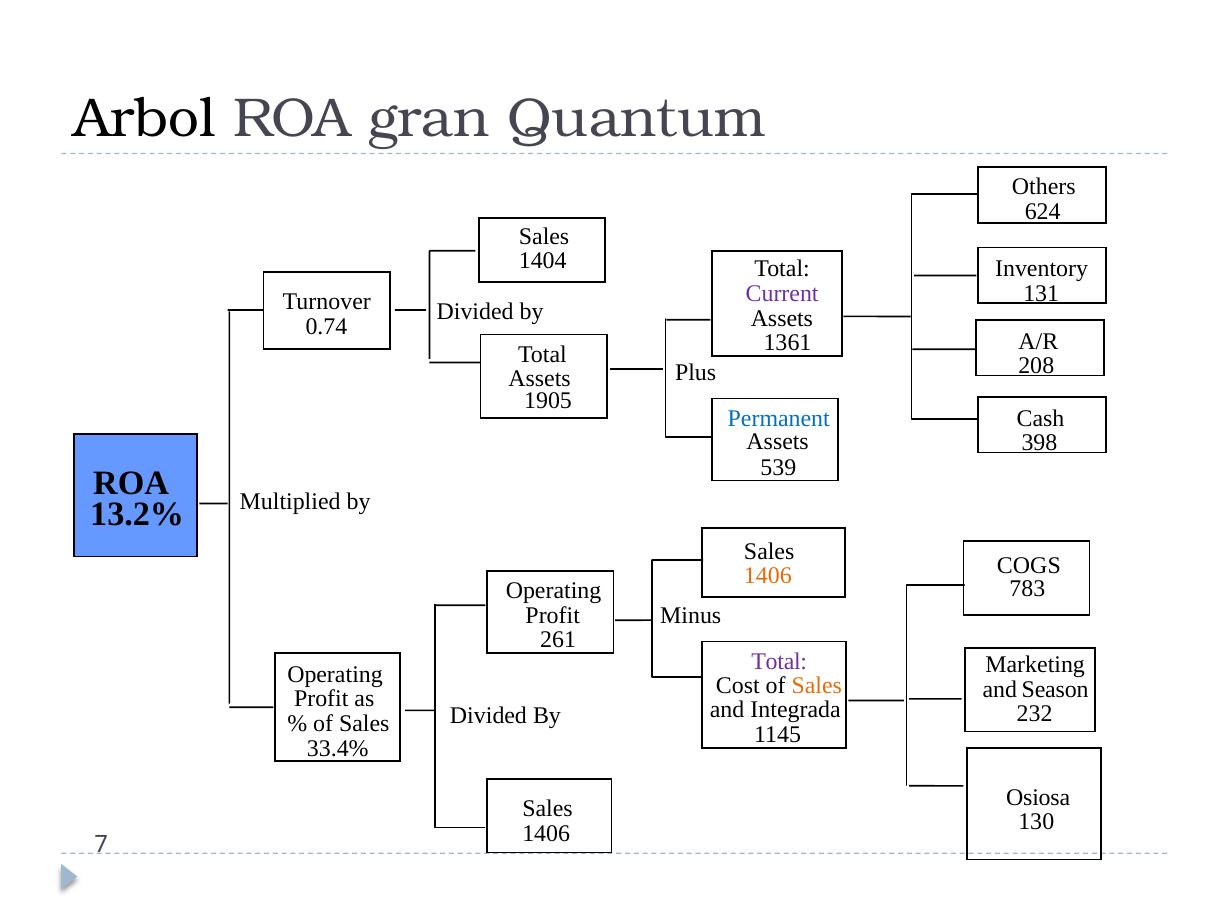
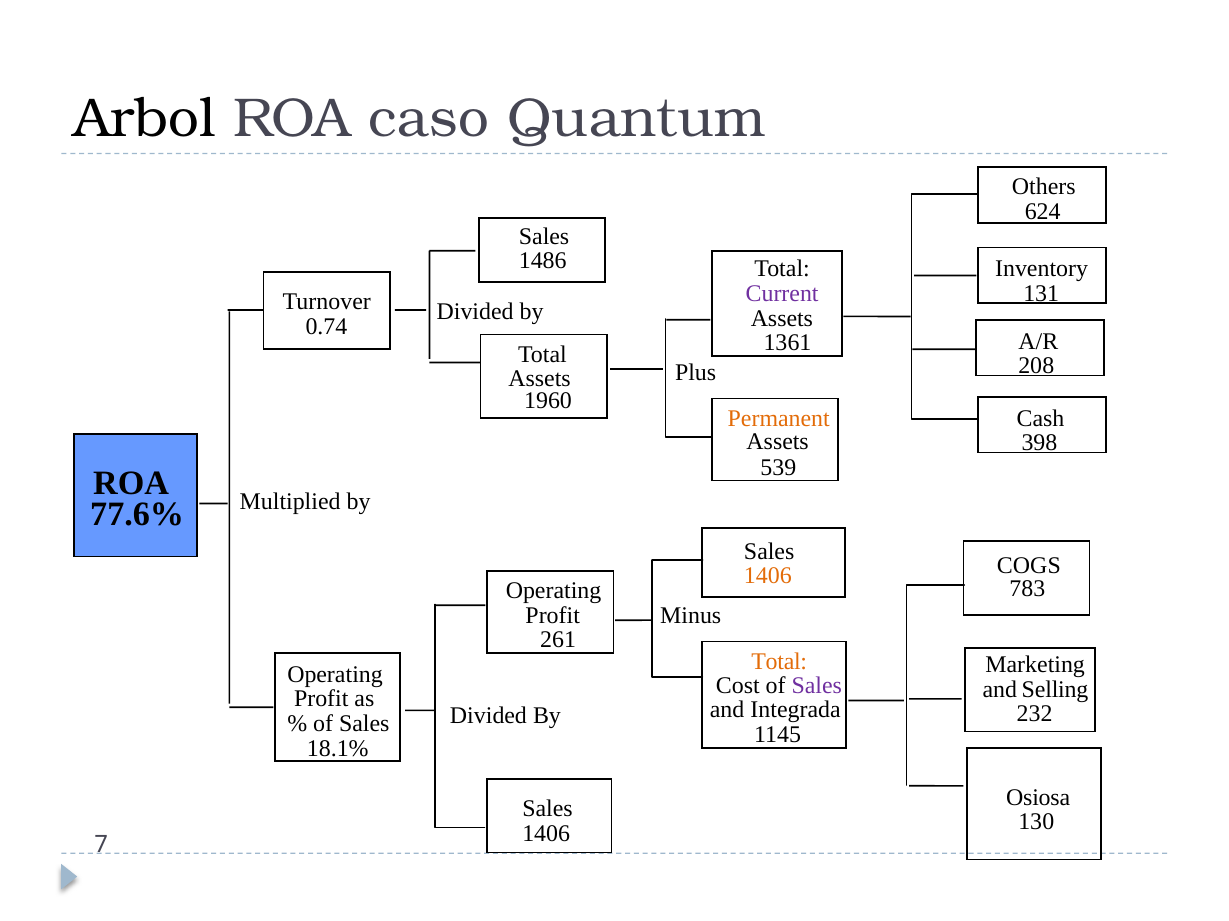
gran: gran -> caso
1404: 1404 -> 1486
1905: 1905 -> 1960
Permanent colour: blue -> orange
13.2%: 13.2% -> 77.6%
Total at (779, 662) colour: purple -> orange
Sales at (817, 686) colour: orange -> purple
Season: Season -> Selling
33.4%: 33.4% -> 18.1%
